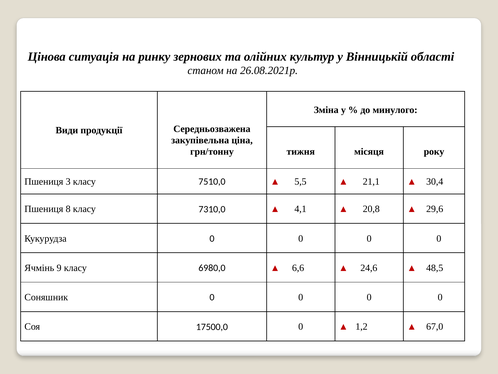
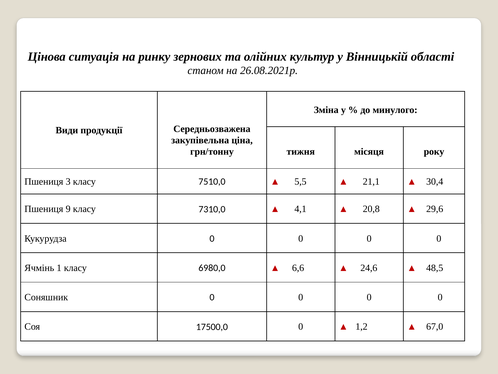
8: 8 -> 9
9: 9 -> 1
